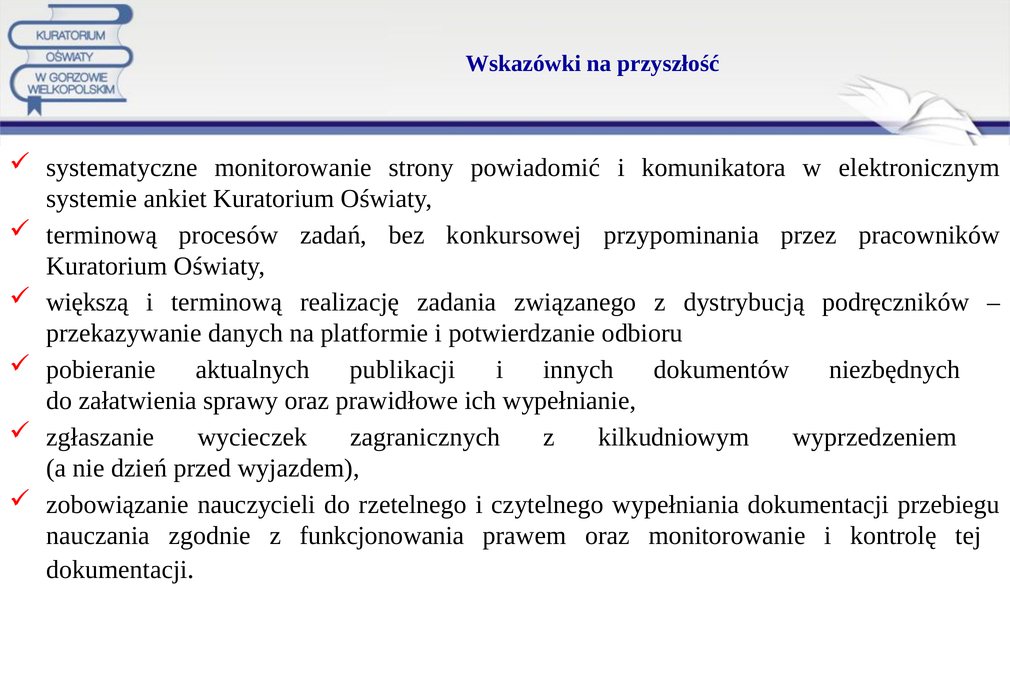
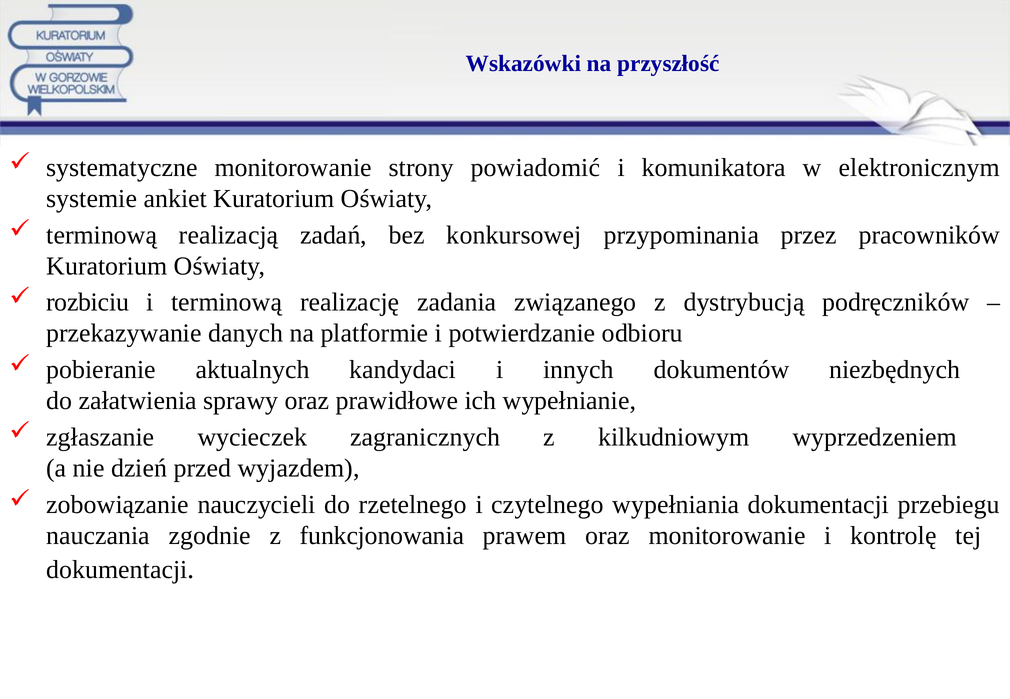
procesów: procesów -> realizacją
większą: większą -> rozbiciu
publikacji: publikacji -> kandydaci
